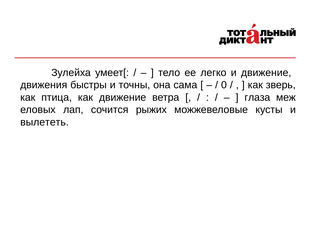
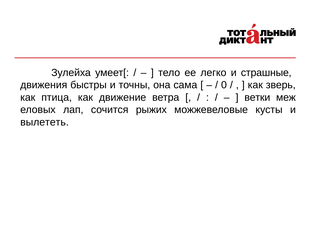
и движение: движение -> страшные
глаза: глаза -> ветки
